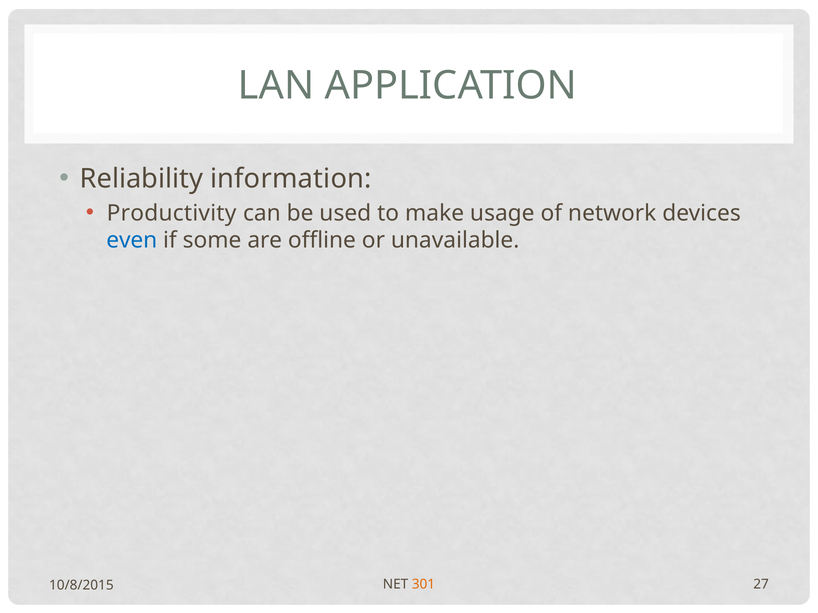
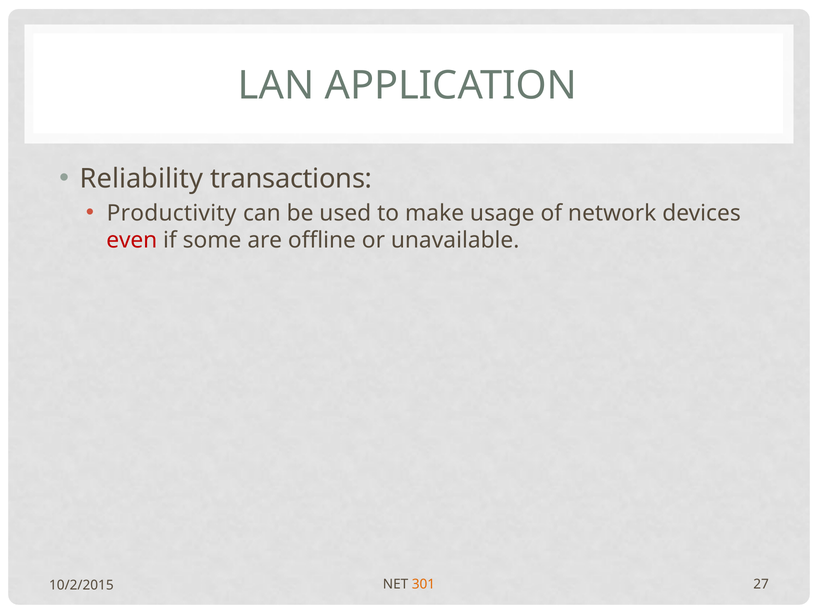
information: information -> transactions
even colour: blue -> red
10/8/2015: 10/8/2015 -> 10/2/2015
